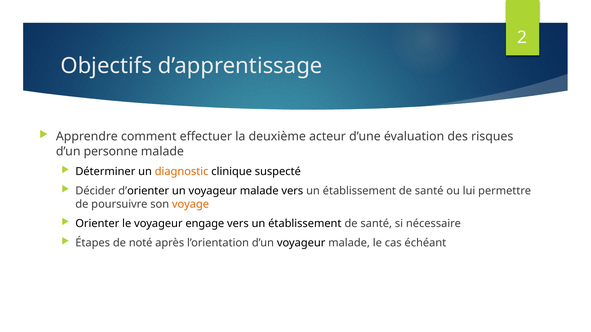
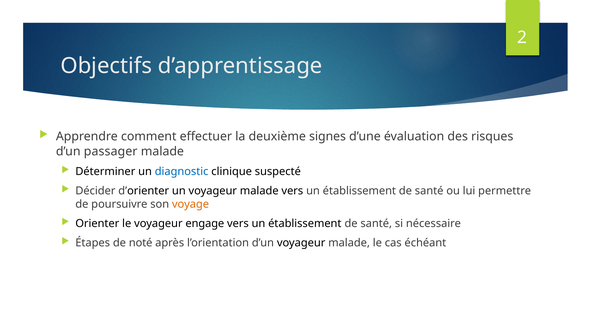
acteur: acteur -> signes
personne: personne -> passager
diagnostic colour: orange -> blue
